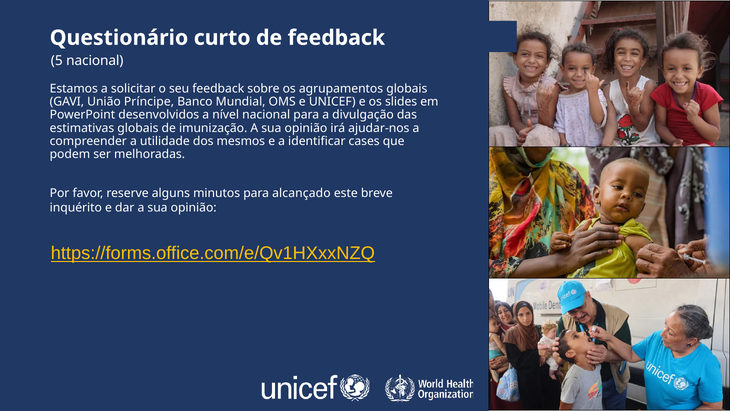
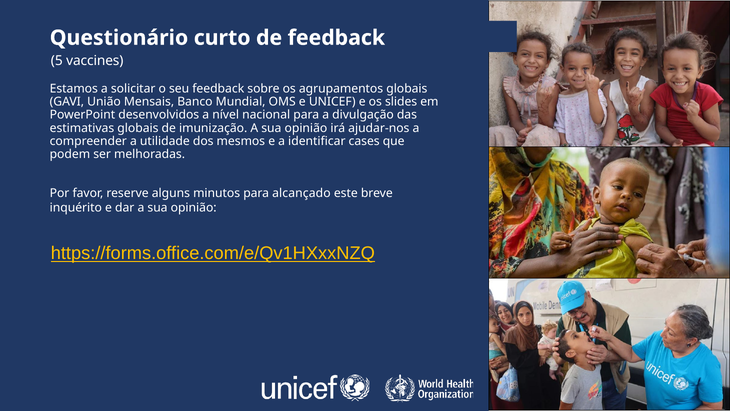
5 nacional: nacional -> vaccines
Príncipe: Príncipe -> Mensais
